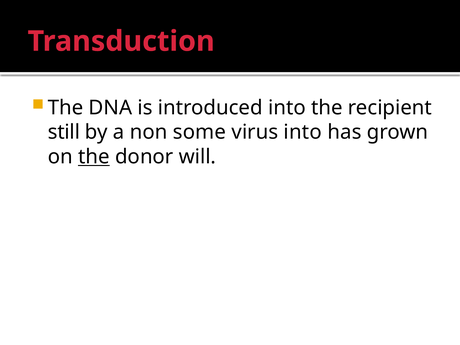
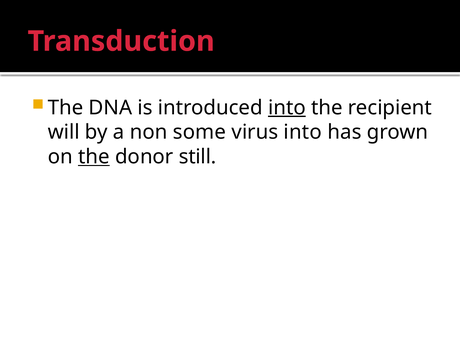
into at (287, 108) underline: none -> present
still: still -> will
will: will -> still
